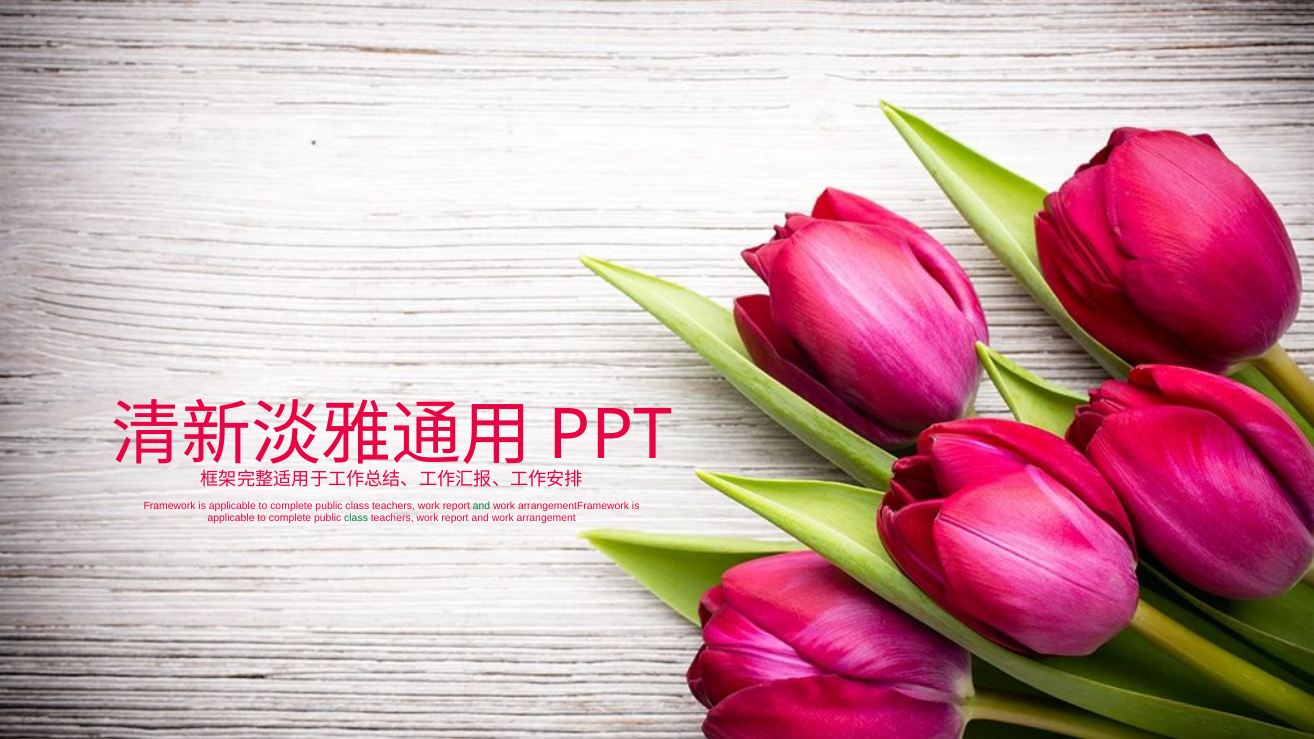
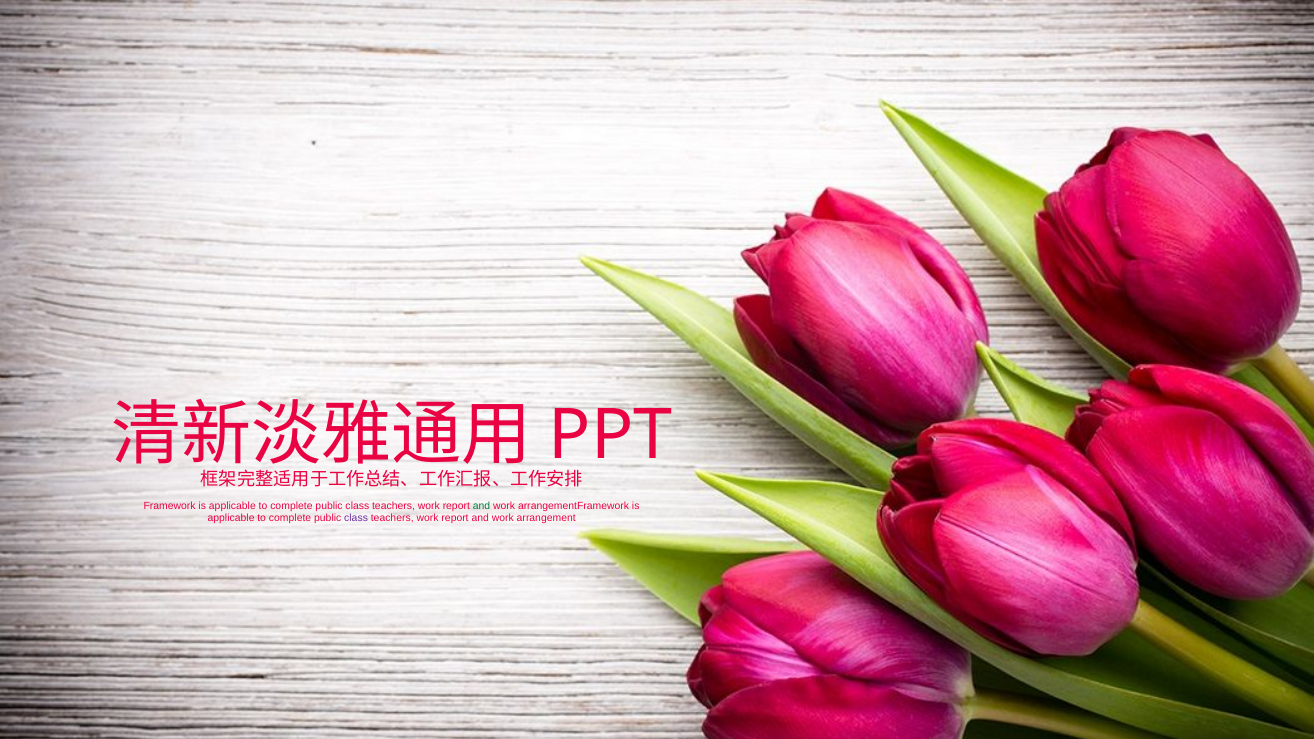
class at (356, 518) colour: green -> purple
